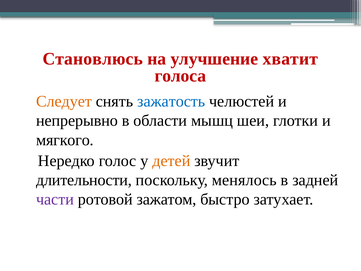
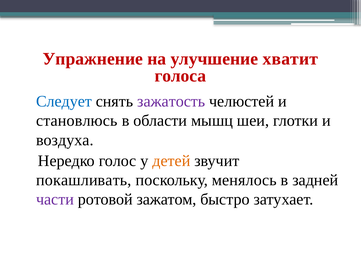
Становлюсь: Становлюсь -> Упражнение
Следует colour: orange -> blue
зажатость colour: blue -> purple
непрерывно: непрерывно -> становлюсь
мягкого: мягкого -> воздуха
длительности: длительности -> покашливать
